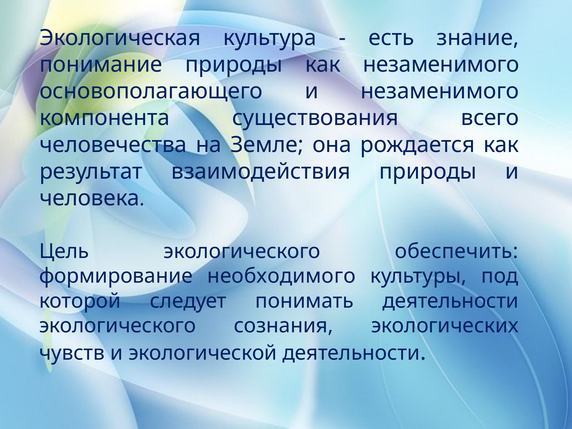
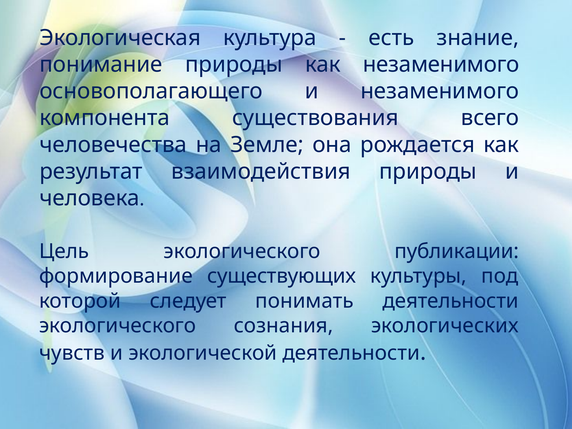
обеспечить: обеспечить -> публикации
необходимого: необходимого -> существующих
